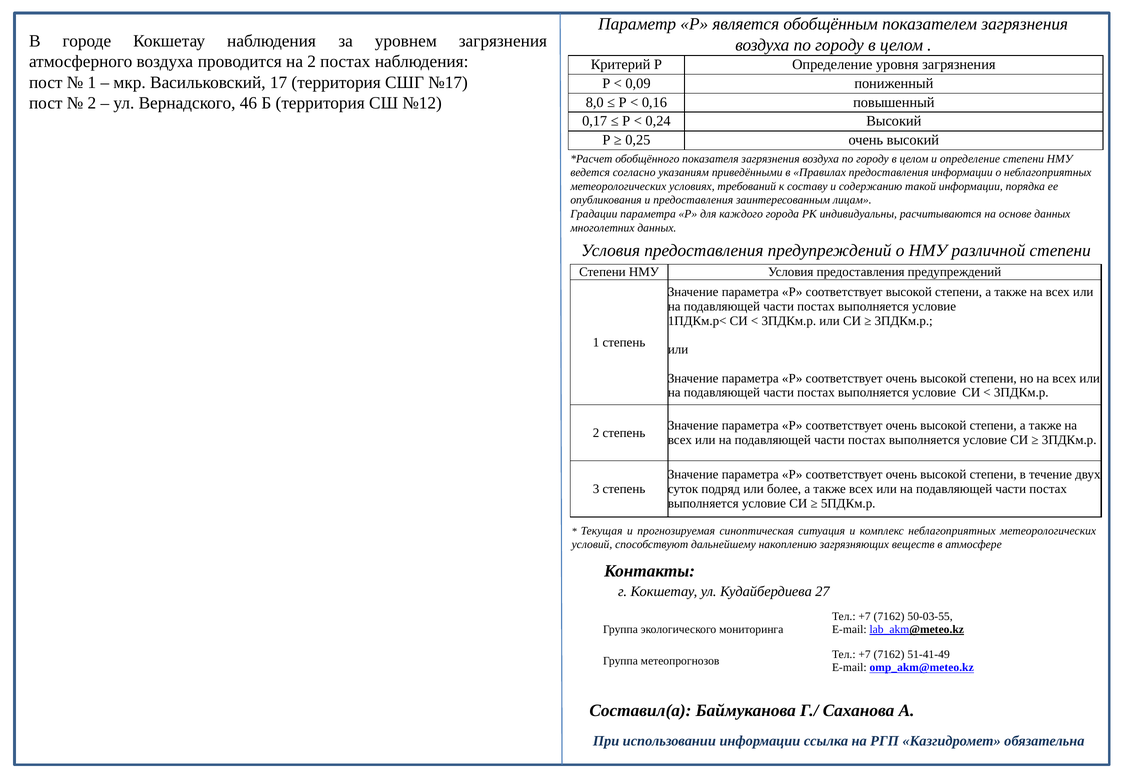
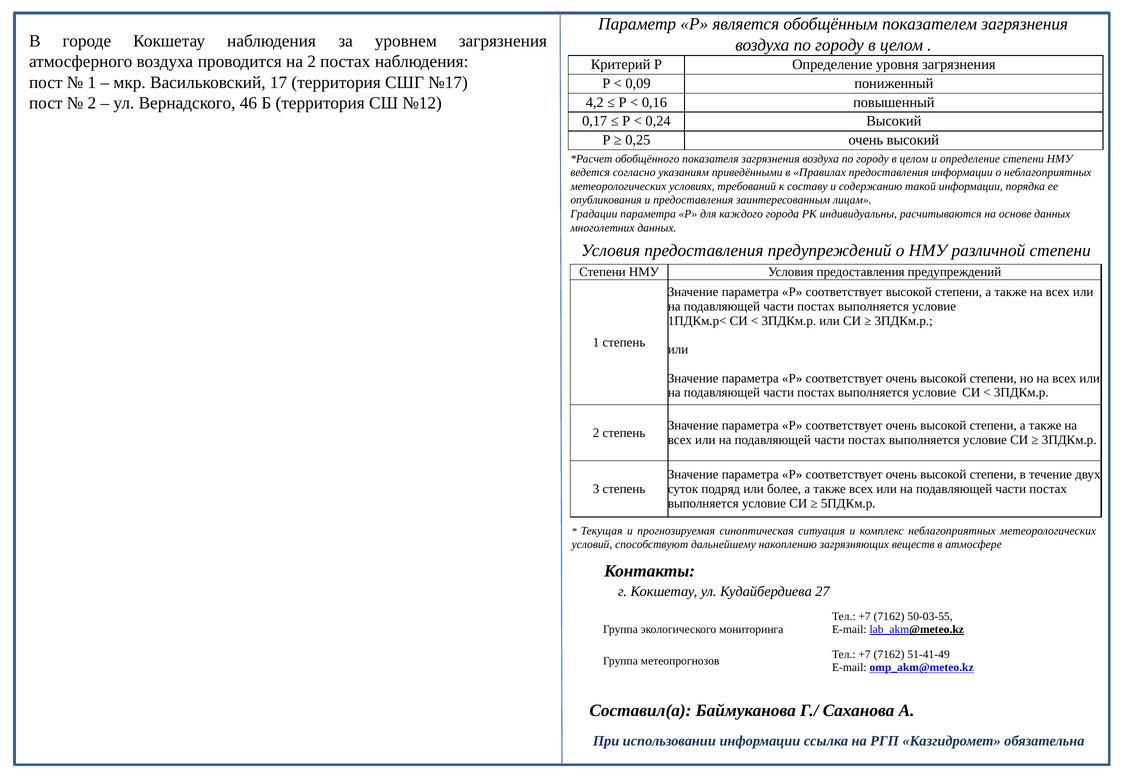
8,0: 8,0 -> 4,2
